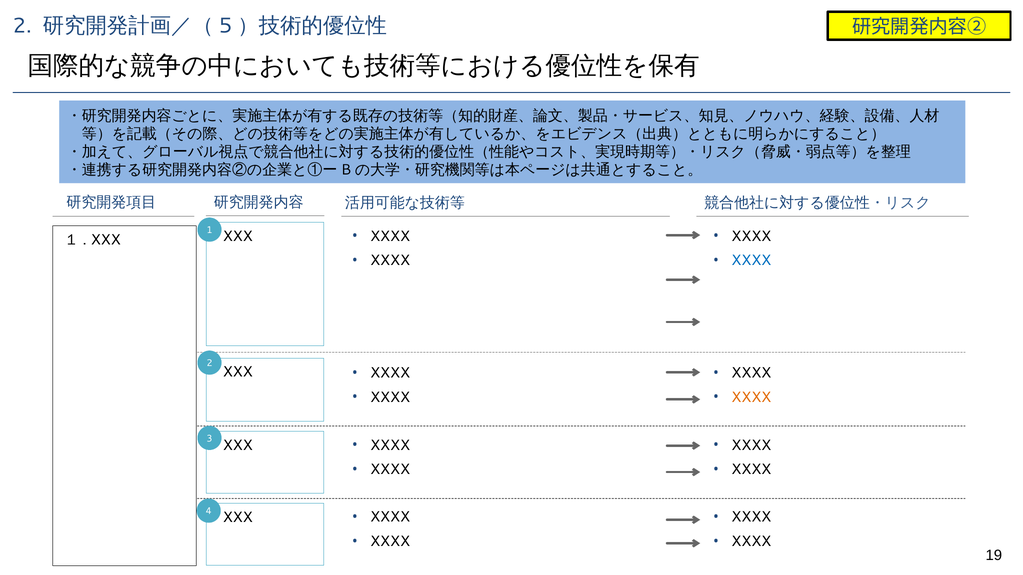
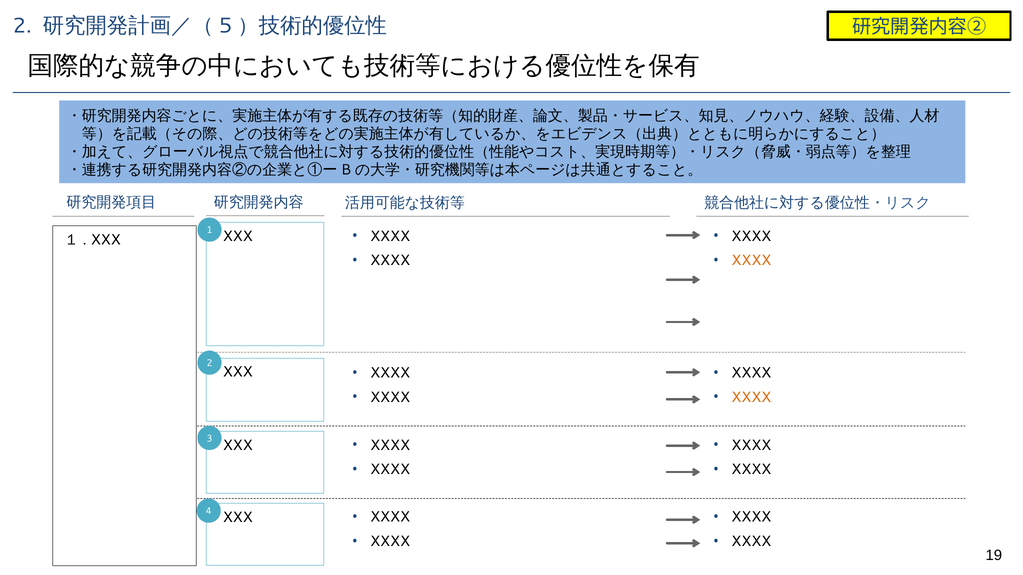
XXXX at (751, 261) colour: blue -> orange
